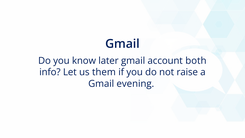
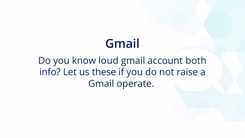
later: later -> loud
them: them -> these
evening: evening -> operate
